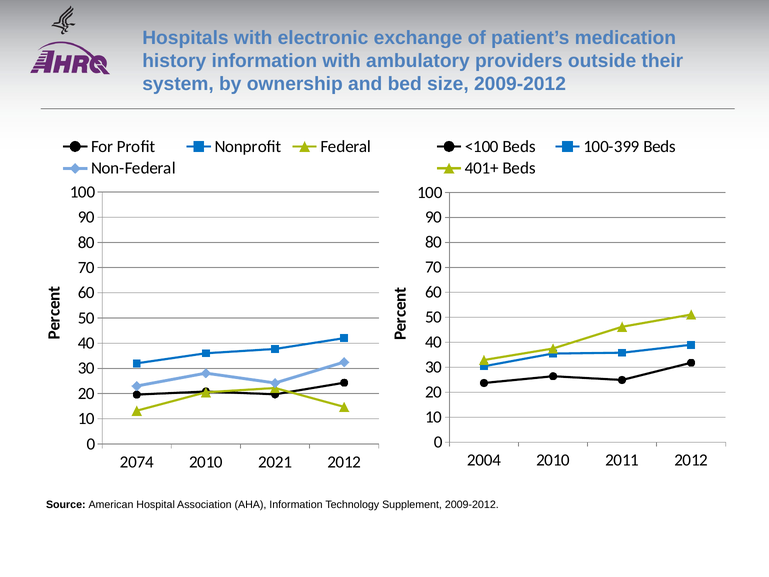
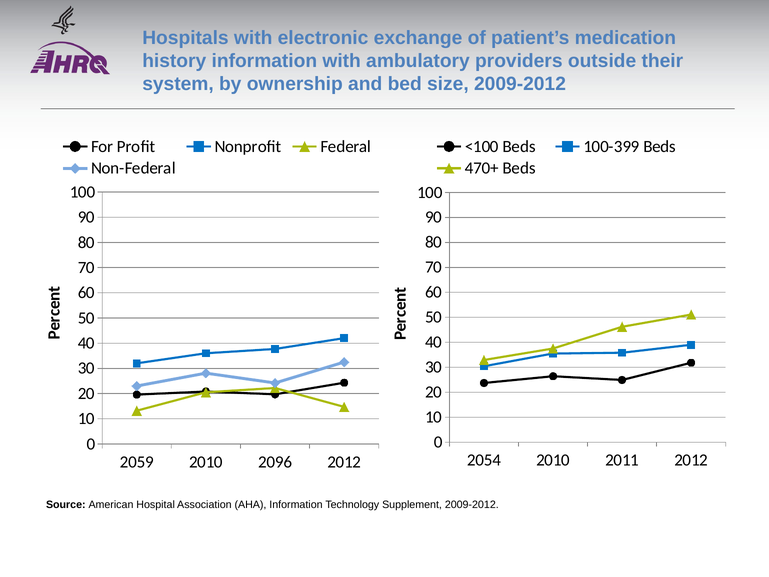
401+: 401+ -> 470+
2004: 2004 -> 2054
2074: 2074 -> 2059
2021: 2021 -> 2096
